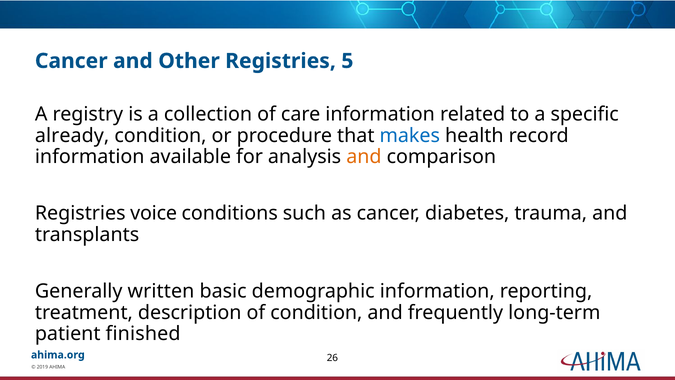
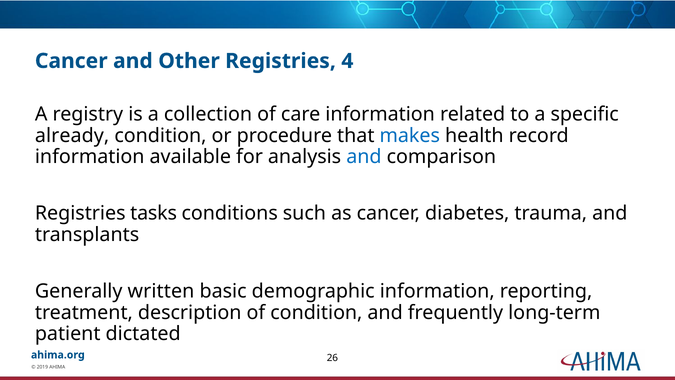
5: 5 -> 4
and at (364, 157) colour: orange -> blue
voice: voice -> tasks
finished: finished -> dictated
